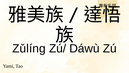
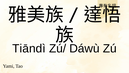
Zǔlíng: Zǔlíng -> Tiāndì
